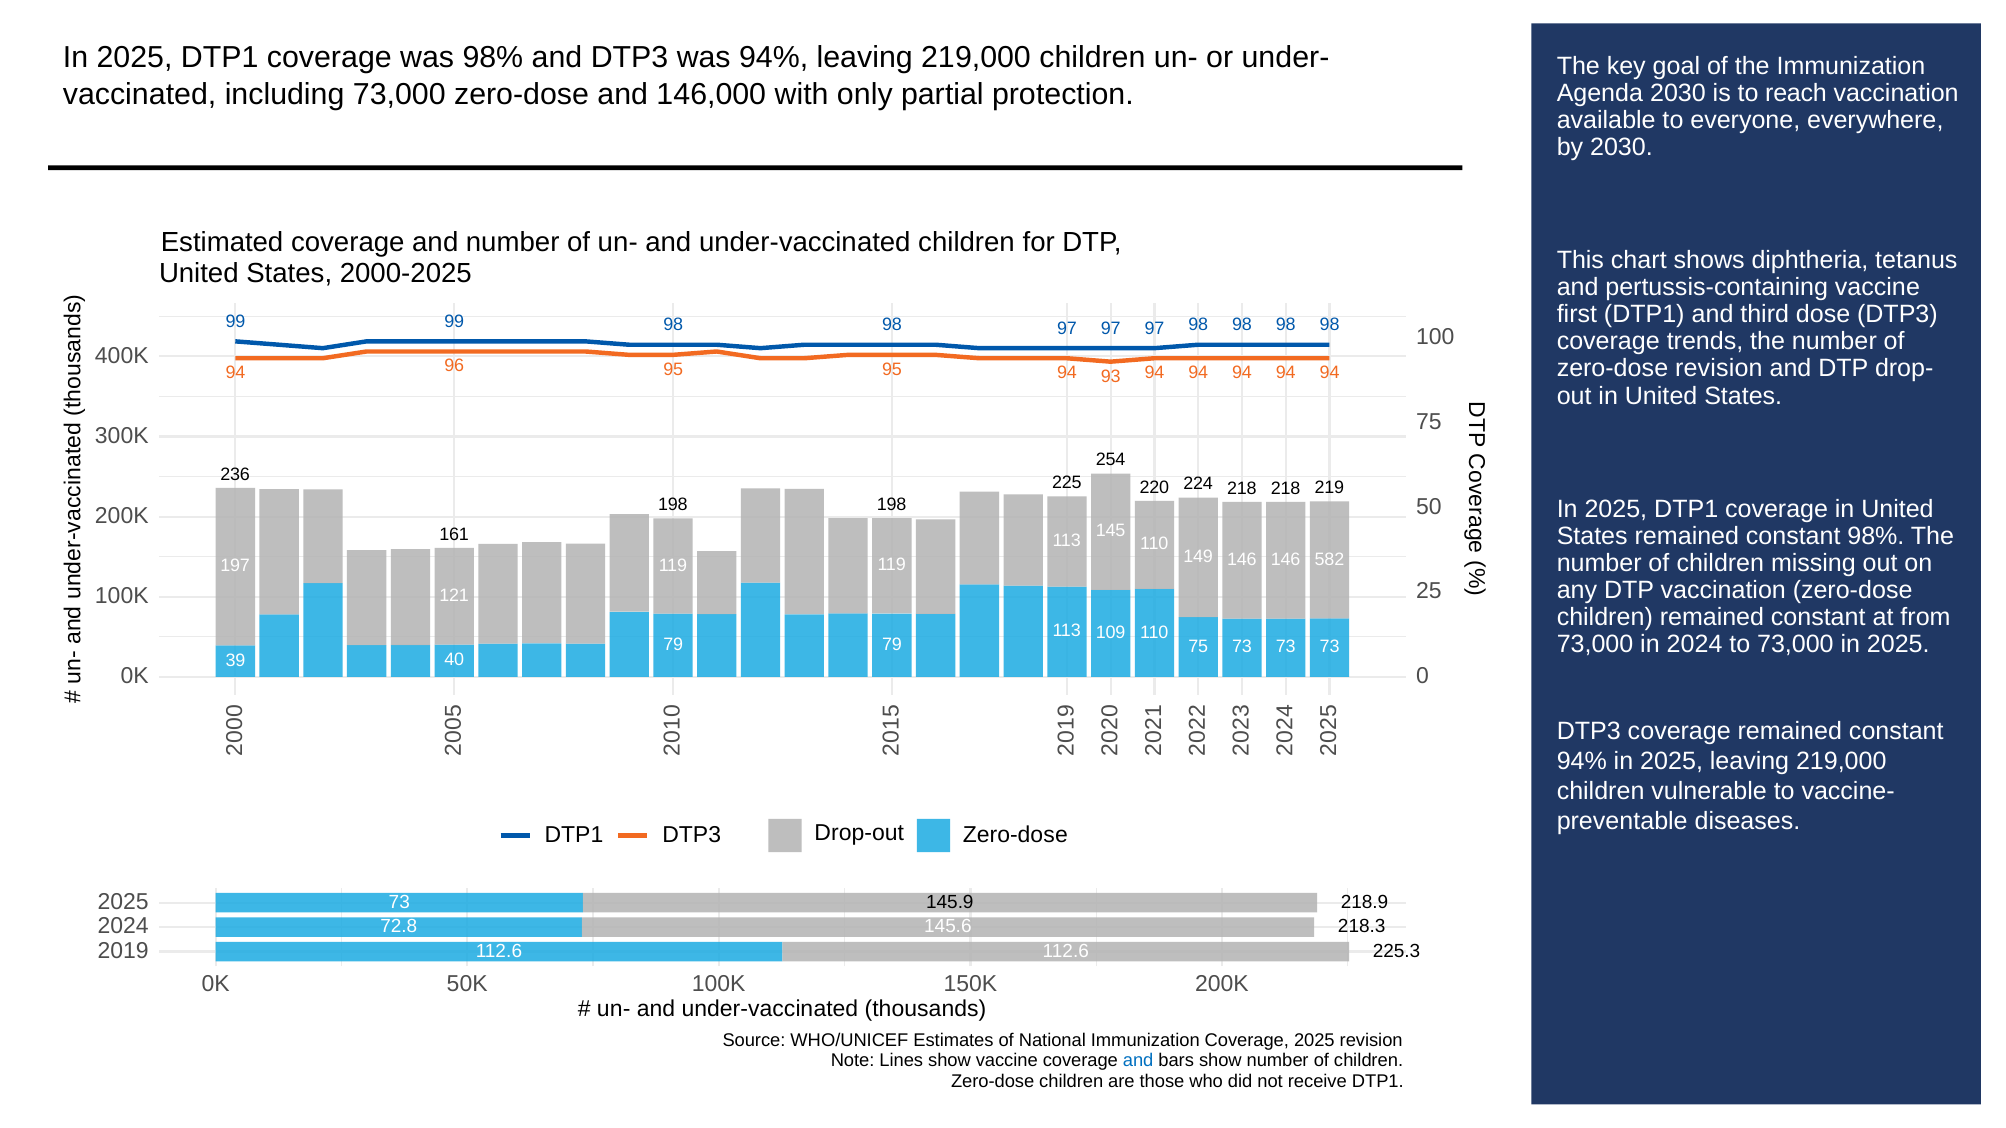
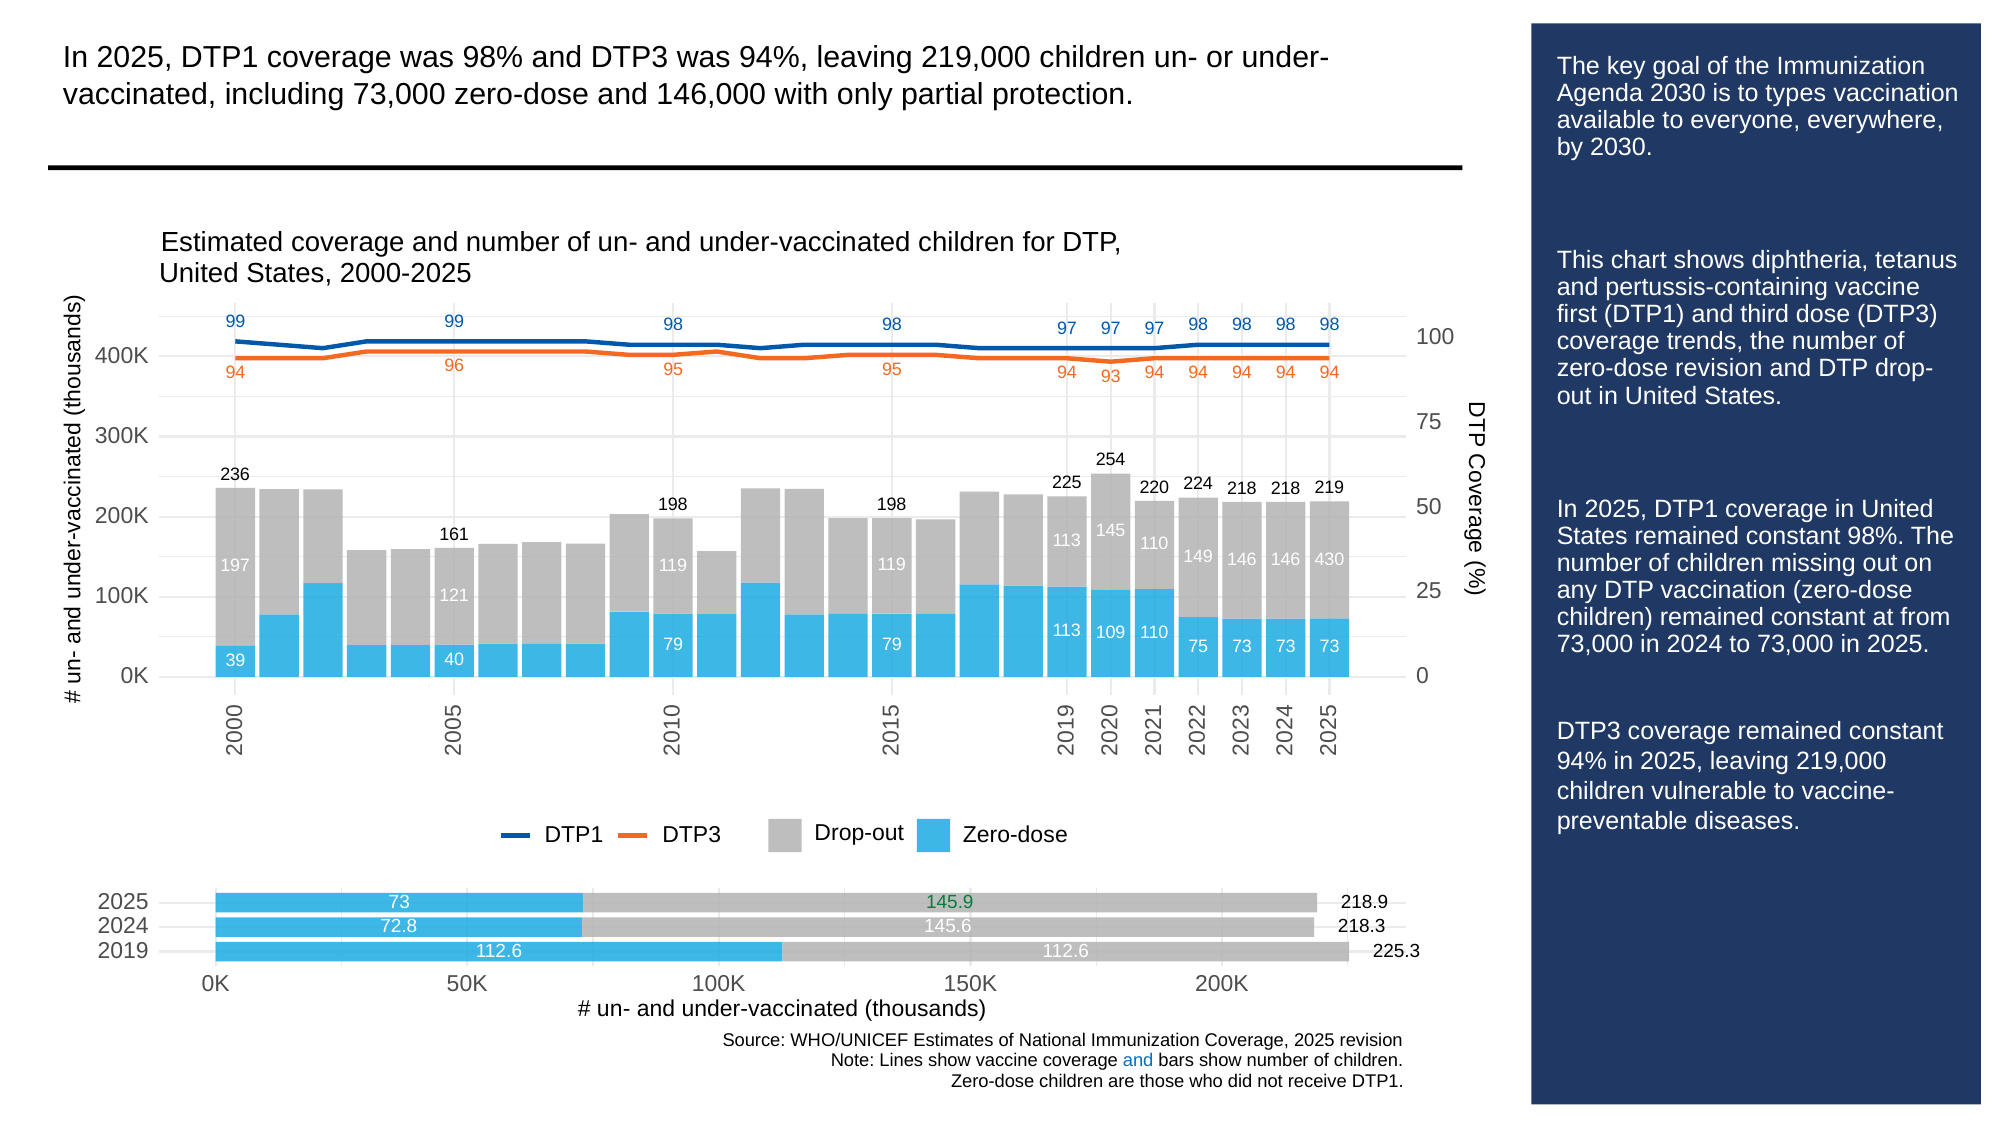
reach: reach -> types
582: 582 -> 430
145.9 colour: black -> green
